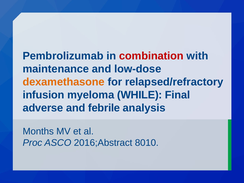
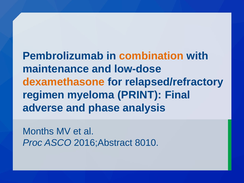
combination colour: red -> orange
infusion: infusion -> regimen
WHILE: WHILE -> PRINT
febrile: febrile -> phase
